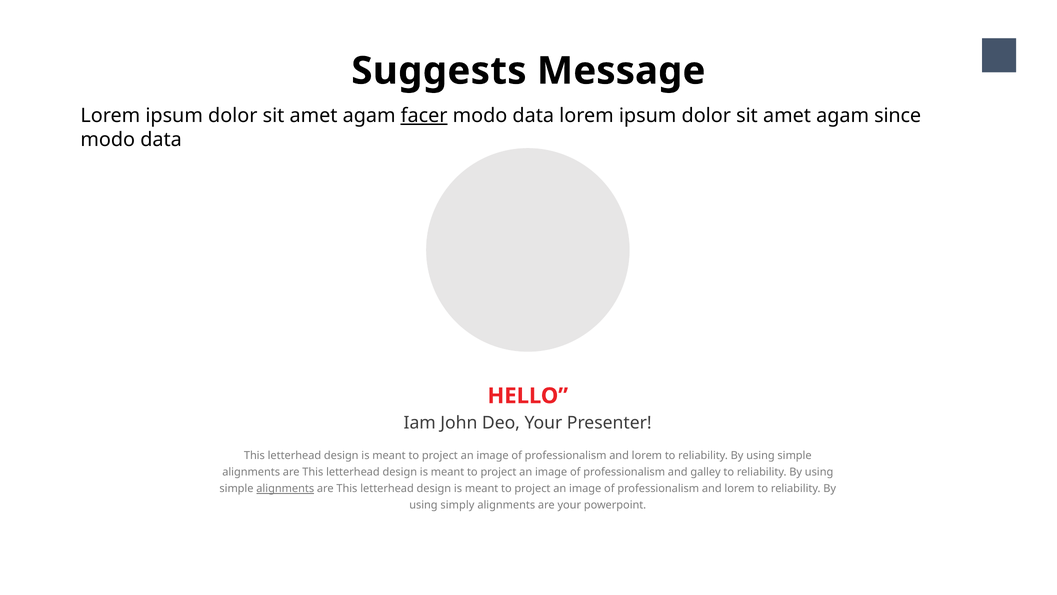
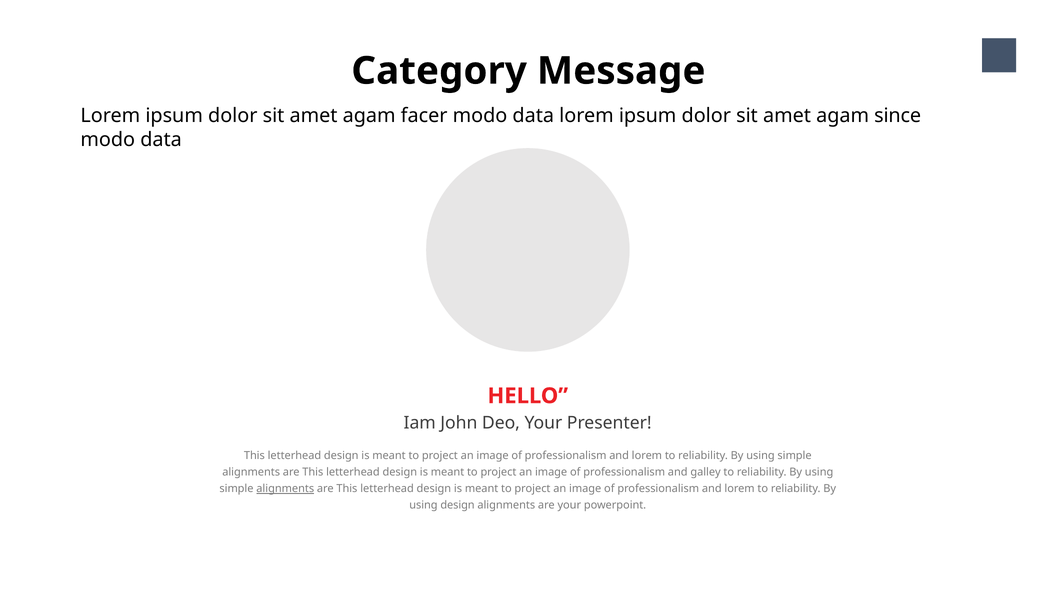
Suggests: Suggests -> Category
facer underline: present -> none
using simply: simply -> design
